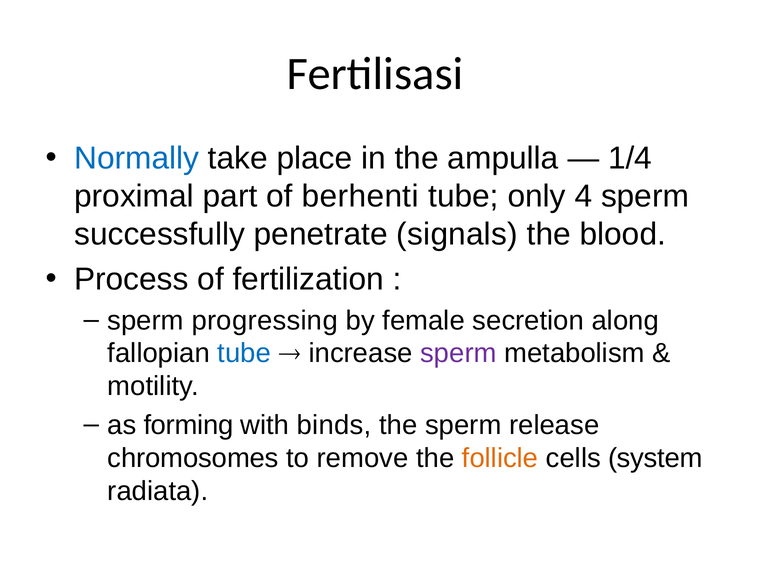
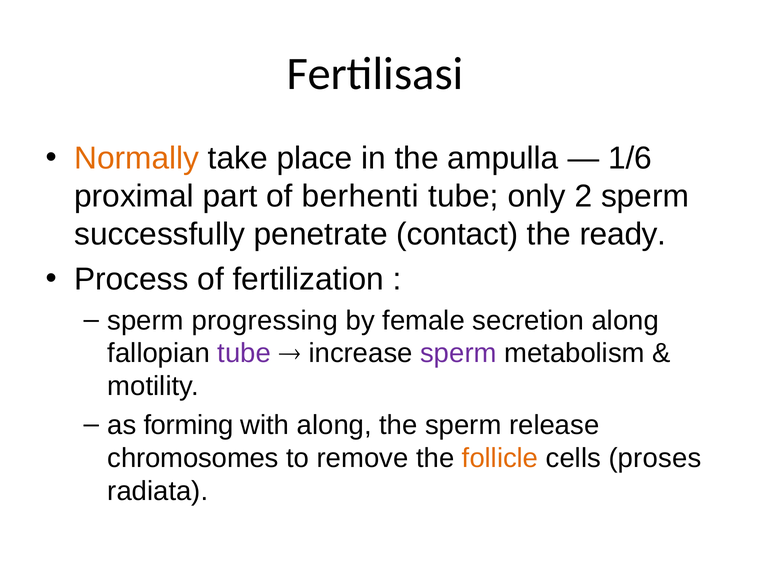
Normally colour: blue -> orange
1/4: 1/4 -> 1/6
4: 4 -> 2
signals: signals -> contact
blood: blood -> ready
tube at (244, 353) colour: blue -> purple
with binds: binds -> along
system: system -> proses
